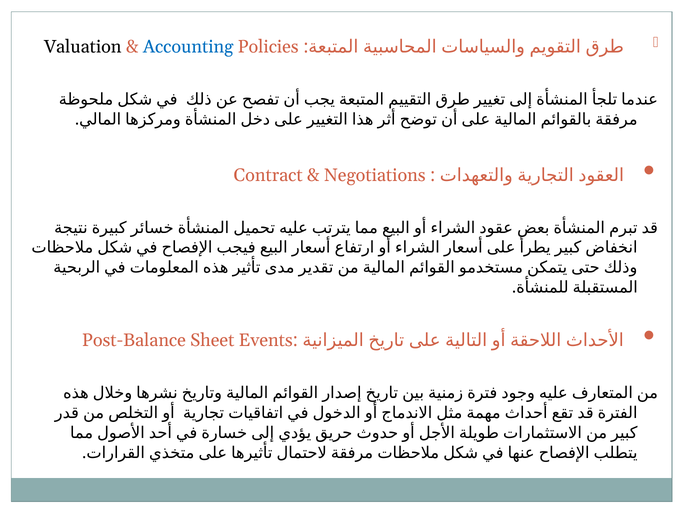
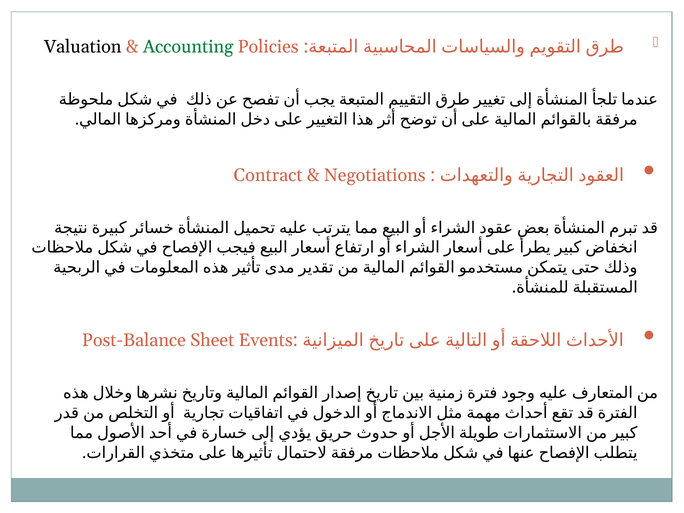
Accounting colour: blue -> green
